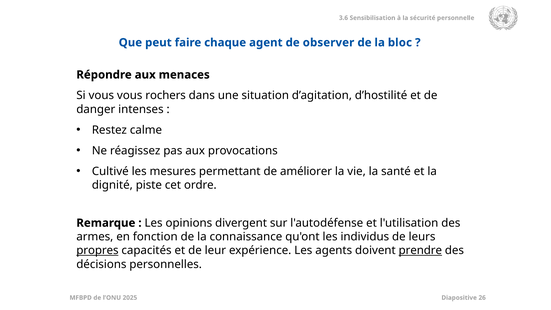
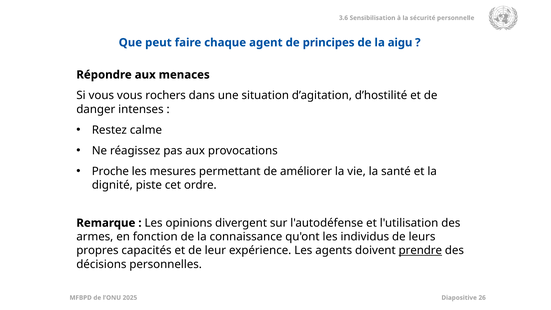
observer: observer -> principes
bloc: bloc -> aigu
Cultivé: Cultivé -> Proche
propres underline: present -> none
